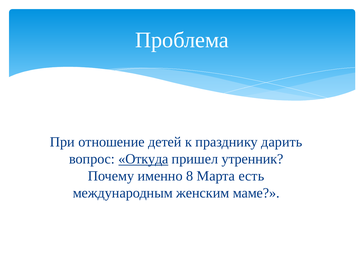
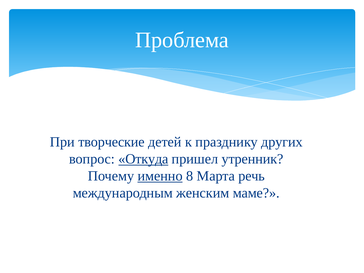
отношение: отношение -> творческие
дарить: дарить -> других
именно underline: none -> present
есть: есть -> речь
